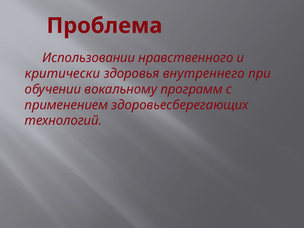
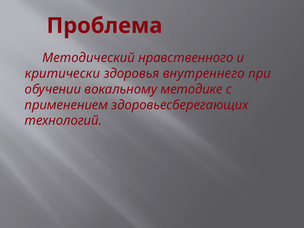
Использовании: Использовании -> Методический
программ: программ -> методике
